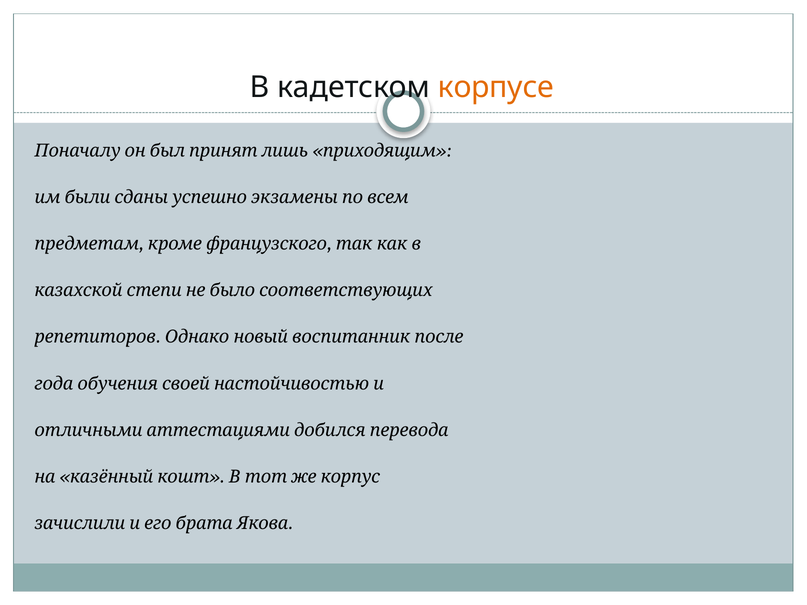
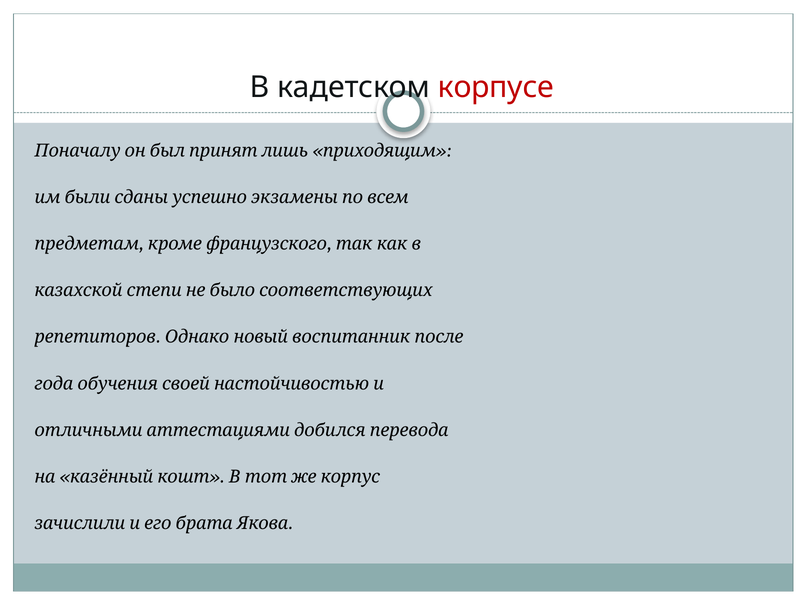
корпусе colour: orange -> red
